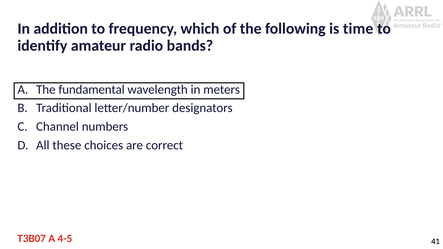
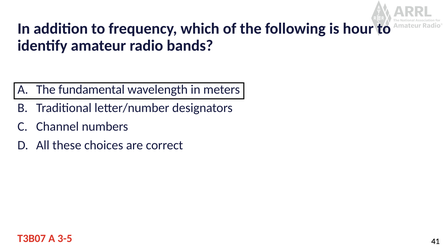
time: time -> hour
4-5: 4-5 -> 3-5
